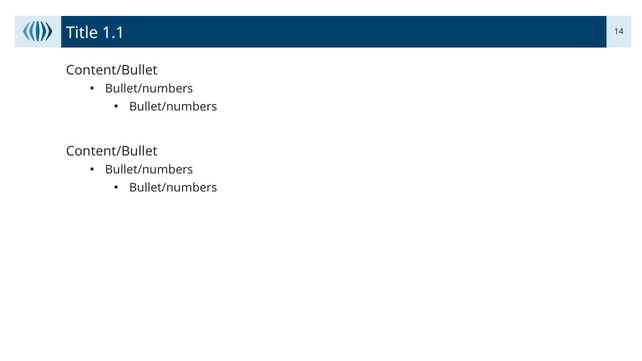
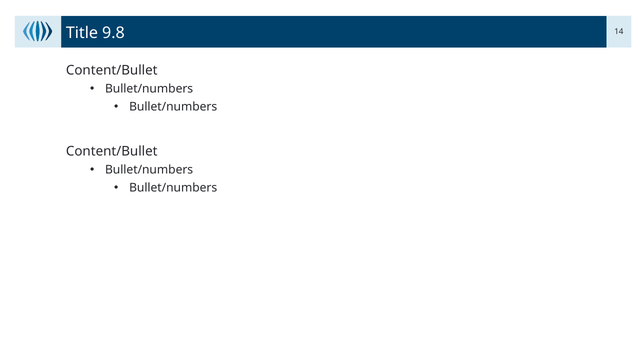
1.1: 1.1 -> 9.8
